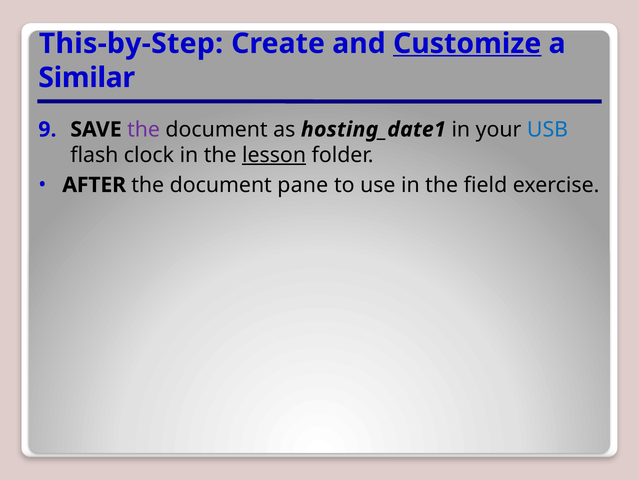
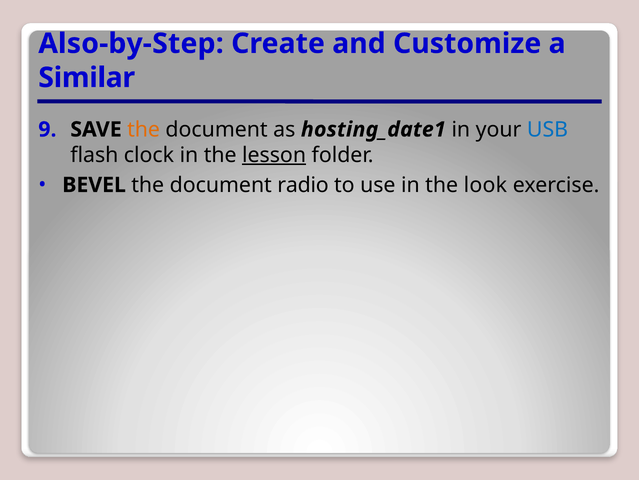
This-by-Step: This-by-Step -> Also-by-Step
Customize underline: present -> none
the at (144, 129) colour: purple -> orange
AFTER: AFTER -> BEVEL
pane: pane -> radio
field: field -> look
